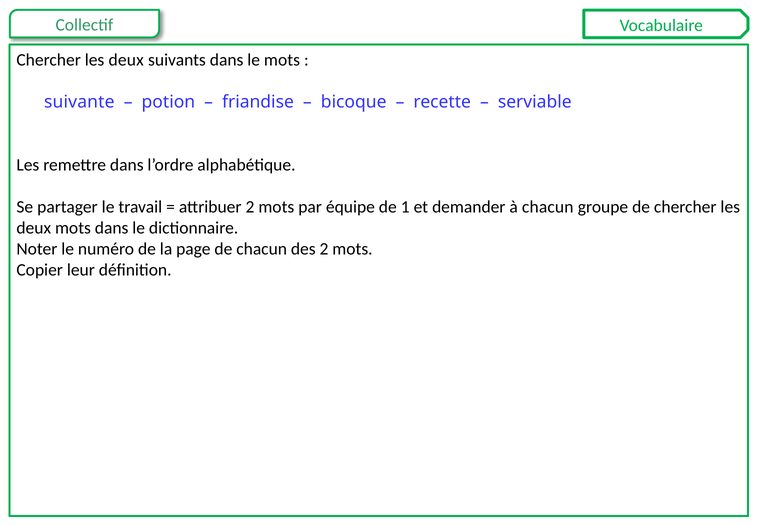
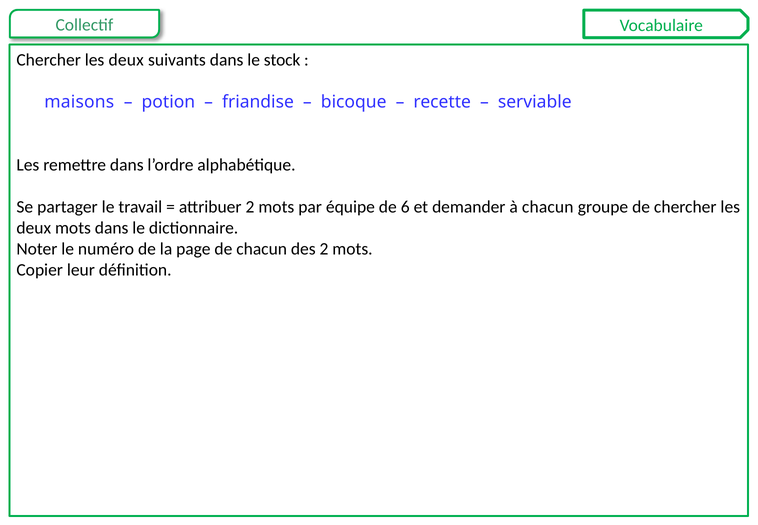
le mots: mots -> stock
suivante: suivante -> maisons
1: 1 -> 6
